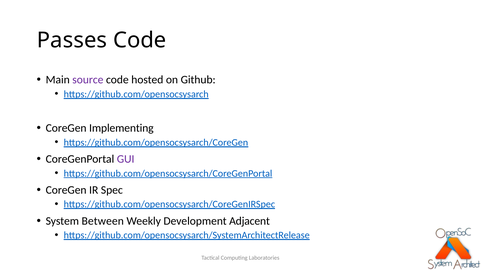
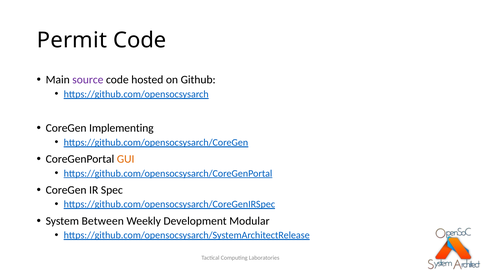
Passes: Passes -> Permit
GUI colour: purple -> orange
Adjacent: Adjacent -> Modular
